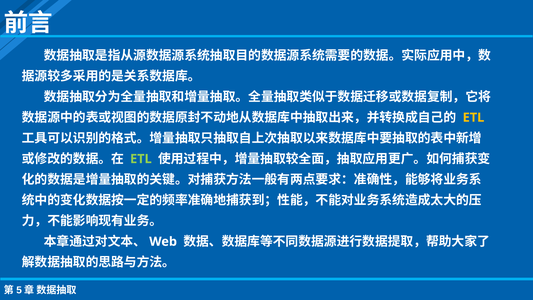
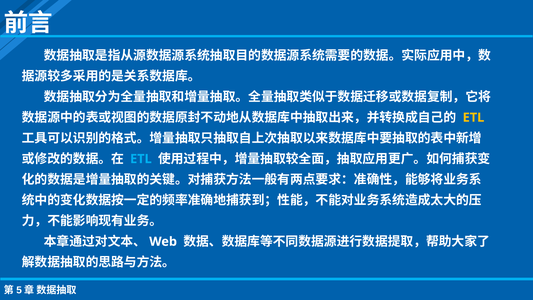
ETL at (141, 159) colour: light green -> light blue
